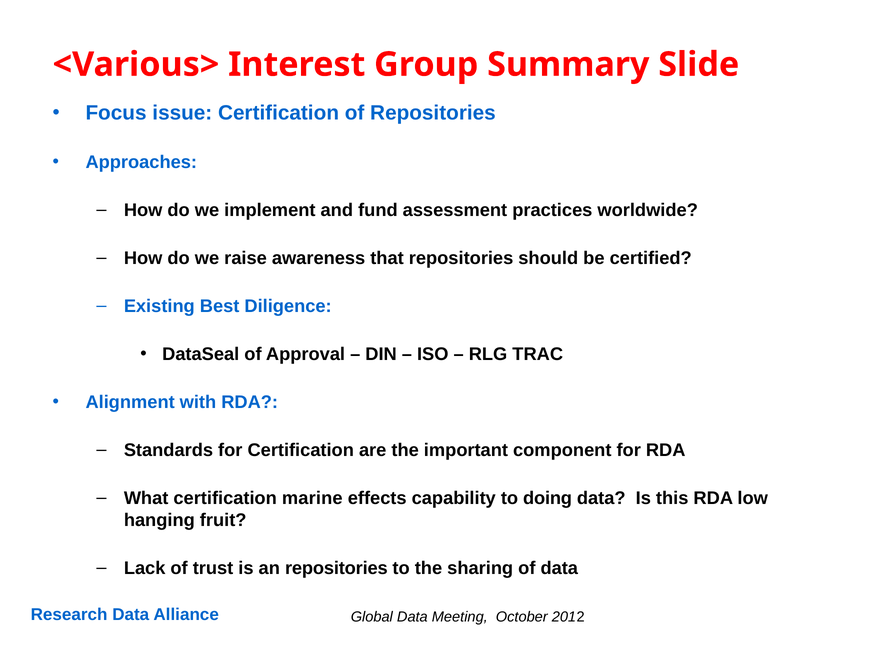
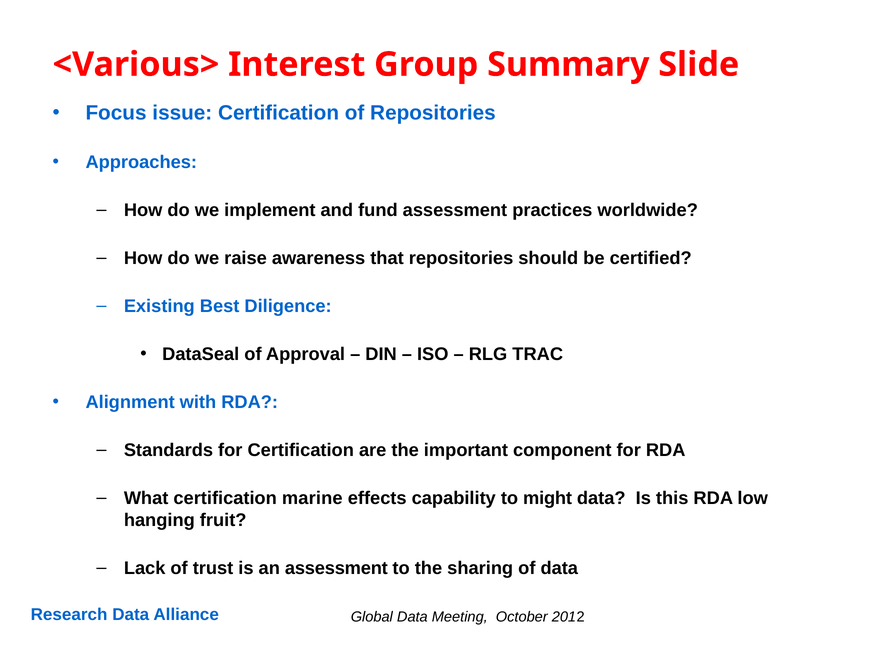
doing: doing -> might
an repositories: repositories -> assessment
